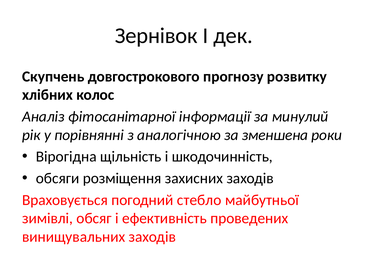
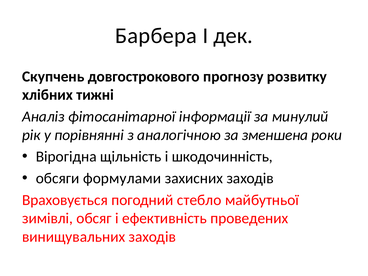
Зернівок: Зернівок -> Барбера
колос: колос -> тижні
розміщення: розміщення -> формулами
